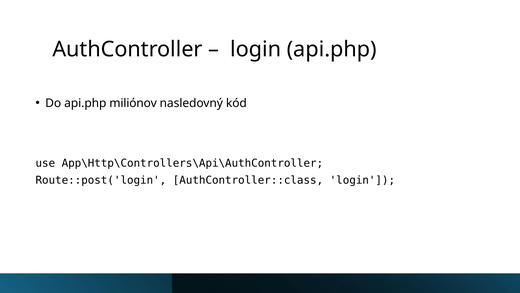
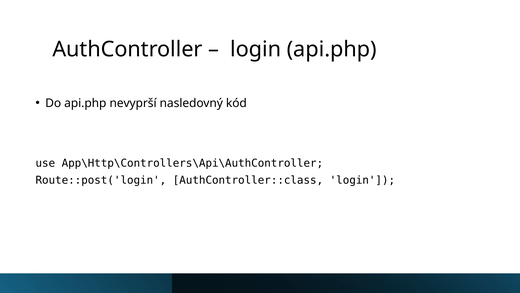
miliónov: miliónov -> nevyprší
